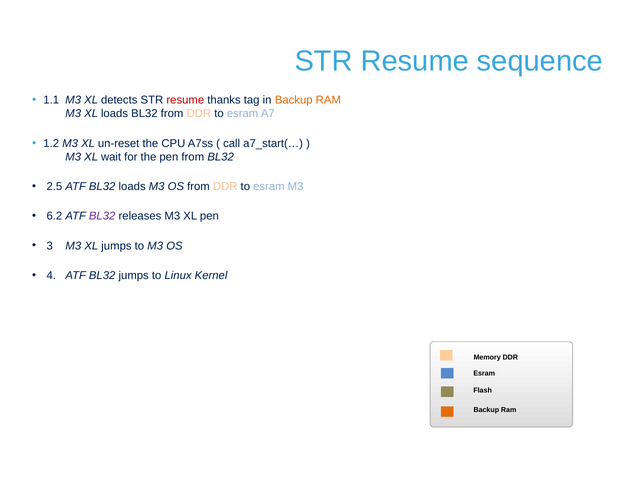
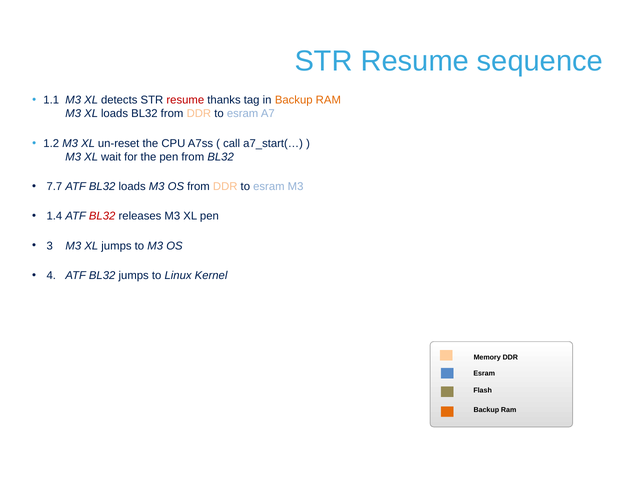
2.5: 2.5 -> 7.7
6.2: 6.2 -> 1.4
BL32 at (102, 216) colour: purple -> red
